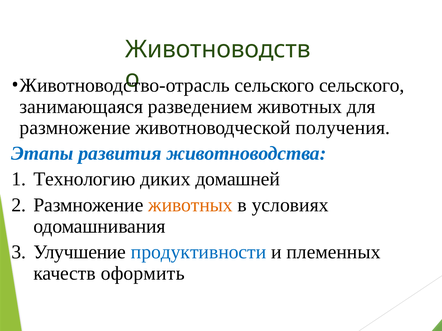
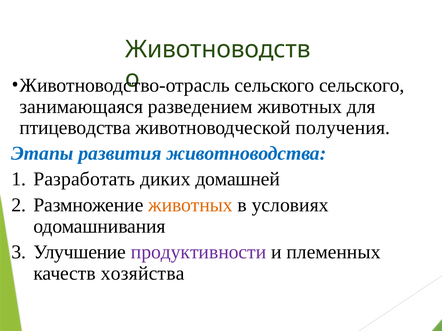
размножение at (75, 128): размножение -> птицеводства
Технологию: Технологию -> Разработать
продуктивности colour: blue -> purple
оформить: оформить -> хозяйства
